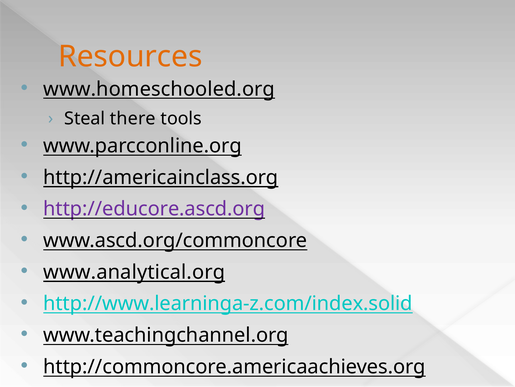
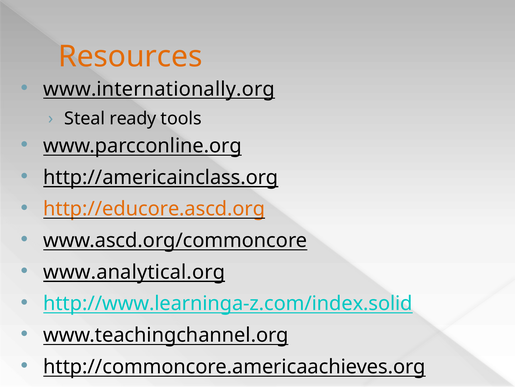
www.homeschooled.org: www.homeschooled.org -> www.internationally.org
there: there -> ready
http://educore.ascd.org colour: purple -> orange
